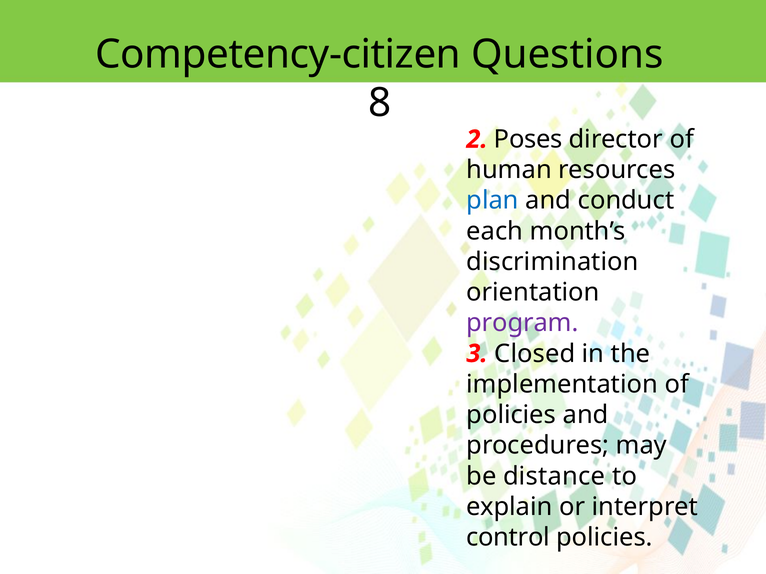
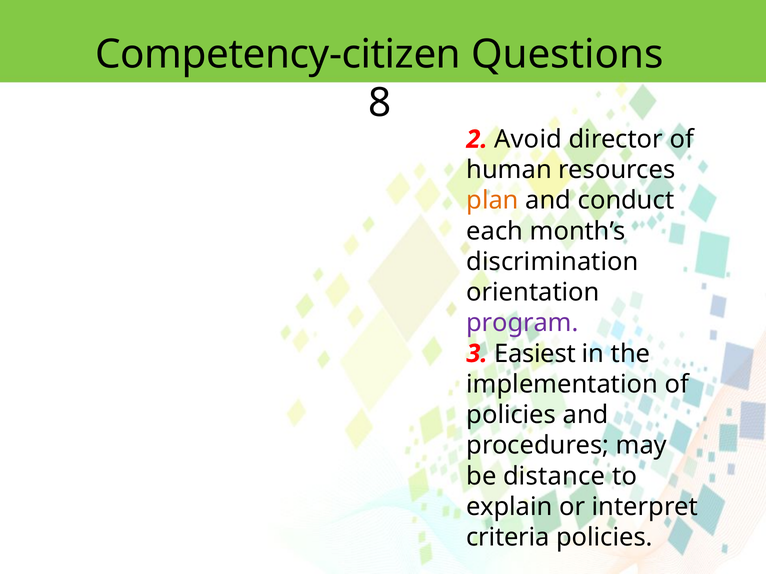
Poses: Poses -> Avoid
plan colour: blue -> orange
Closed: Closed -> Easiest
control: control -> criteria
